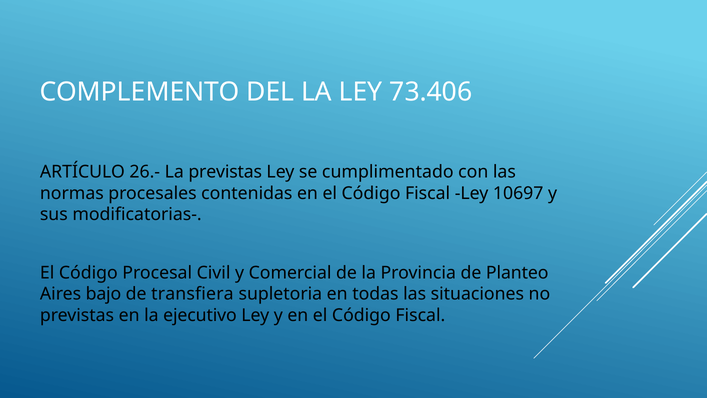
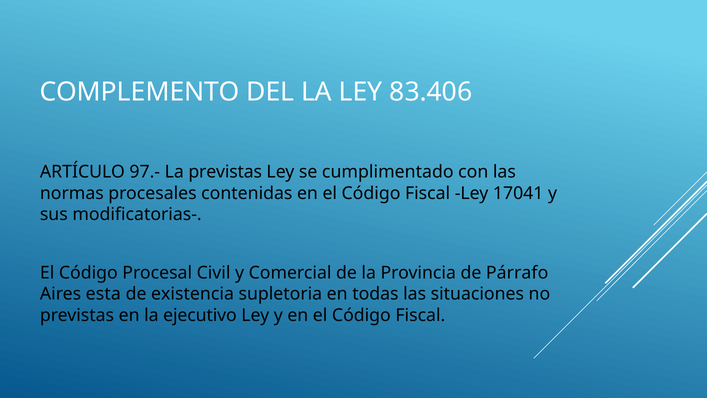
73.406: 73.406 -> 83.406
26.-: 26.- -> 97.-
10697: 10697 -> 17041
Planteo: Planteo -> Párrafo
bajo: bajo -> esta
transfiera: transfiera -> existencia
